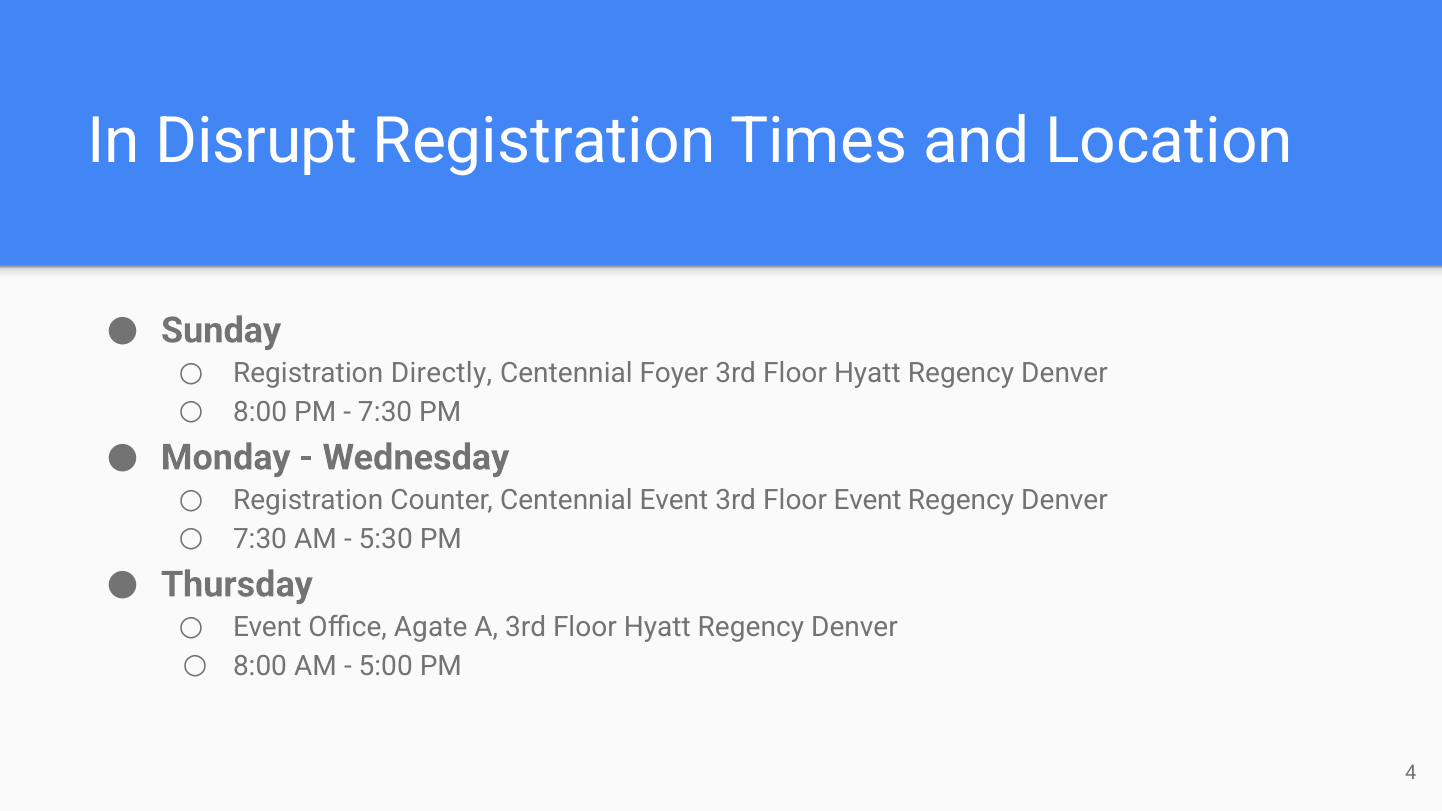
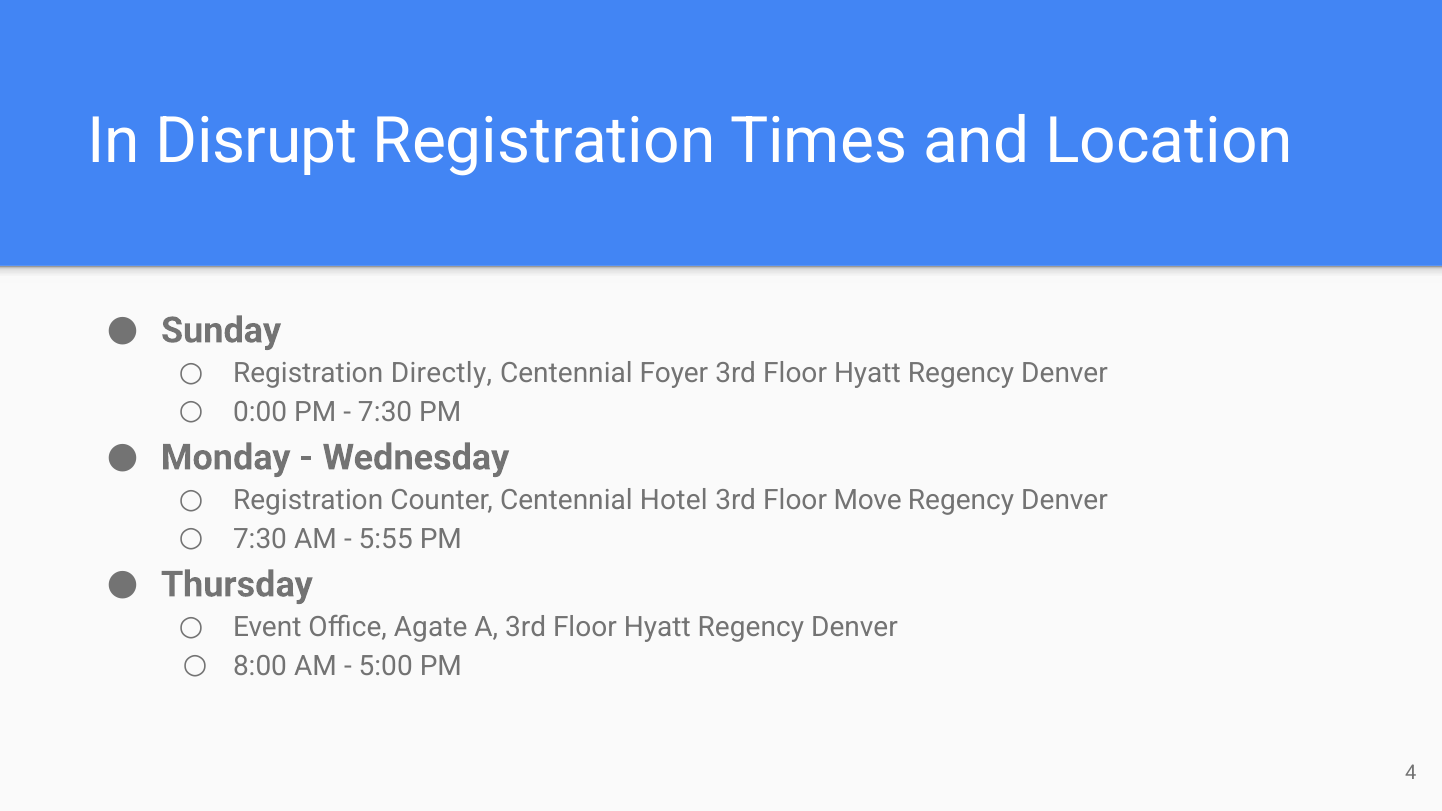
8:00 at (260, 412): 8:00 -> 0:00
Centennial Event: Event -> Hotel
Floor Event: Event -> Move
5:30: 5:30 -> 5:55
